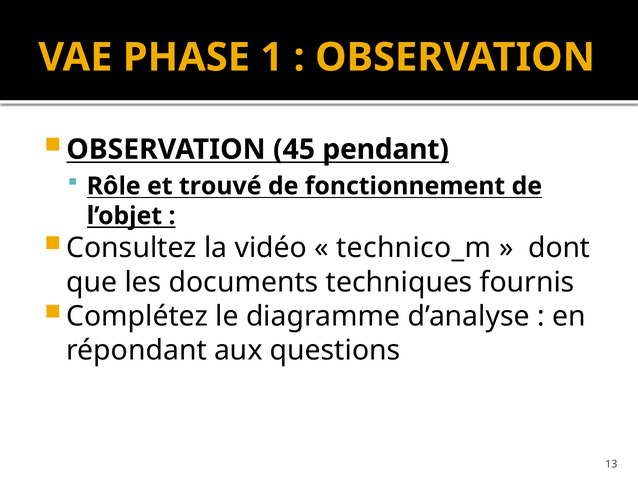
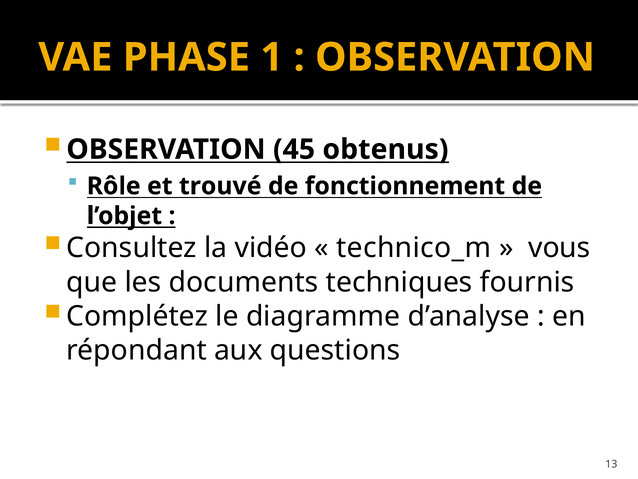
pendant: pendant -> obtenus
dont: dont -> vous
